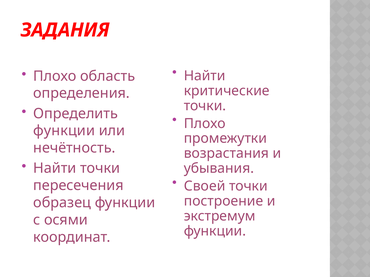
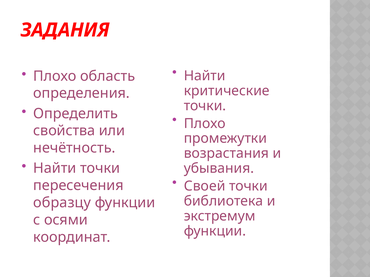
функции at (64, 131): функции -> свойства
построение: построение -> библиотека
образец: образец -> образцу
